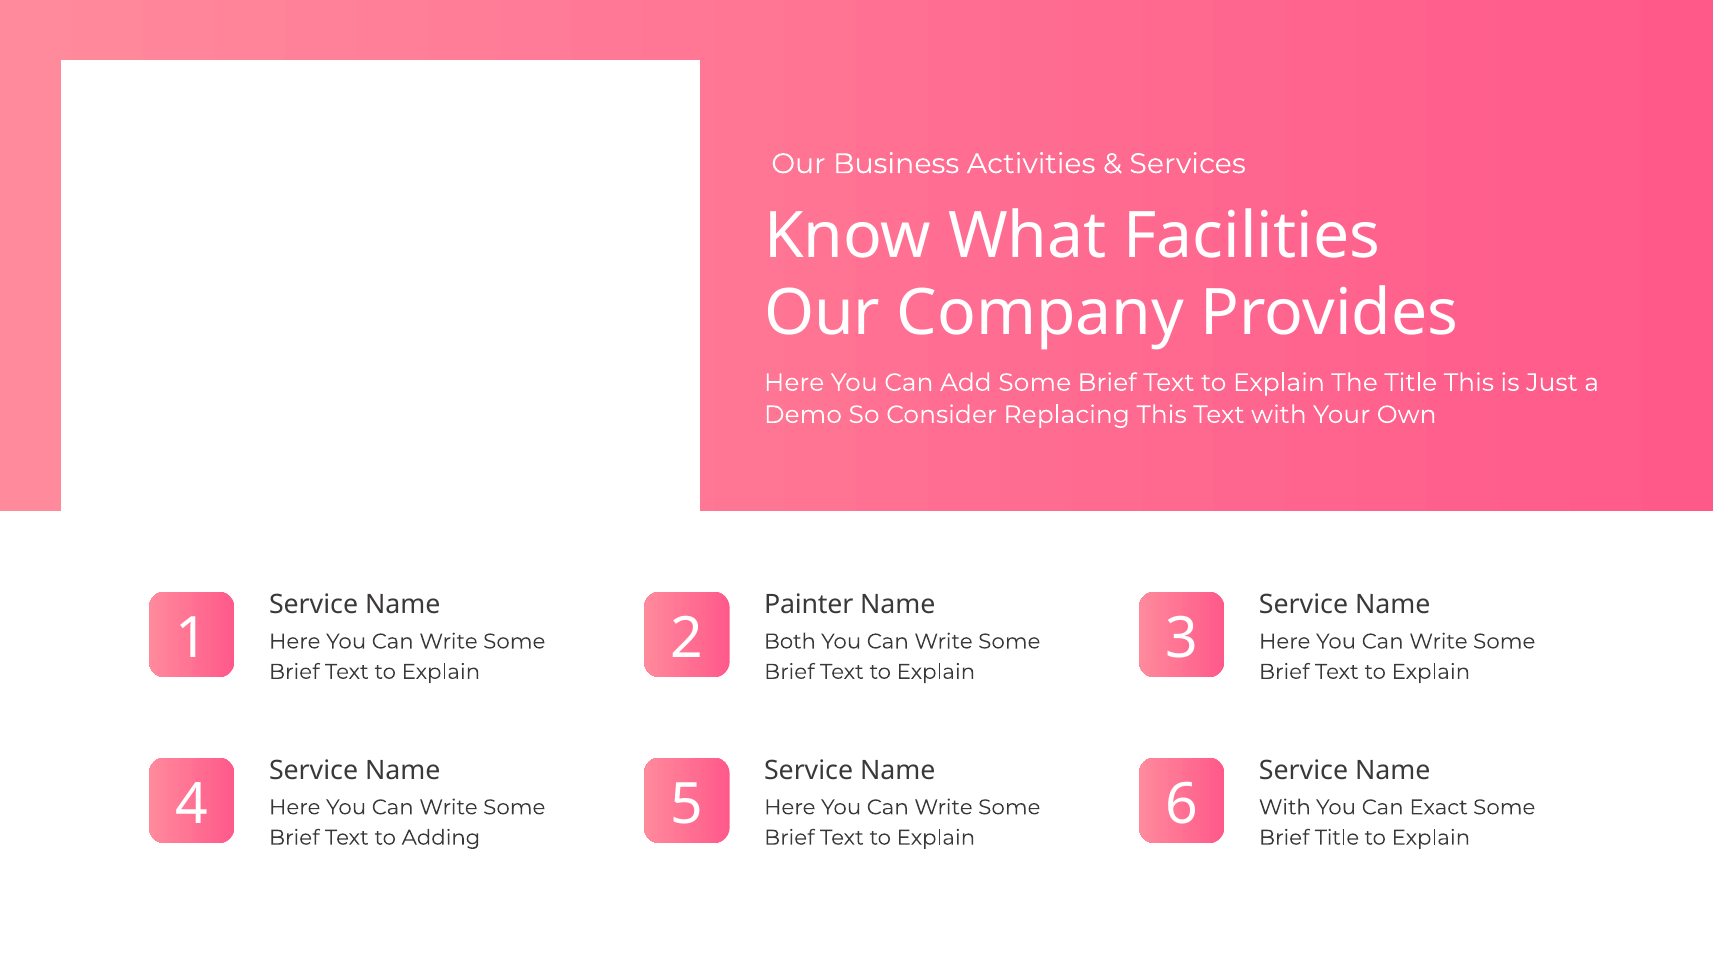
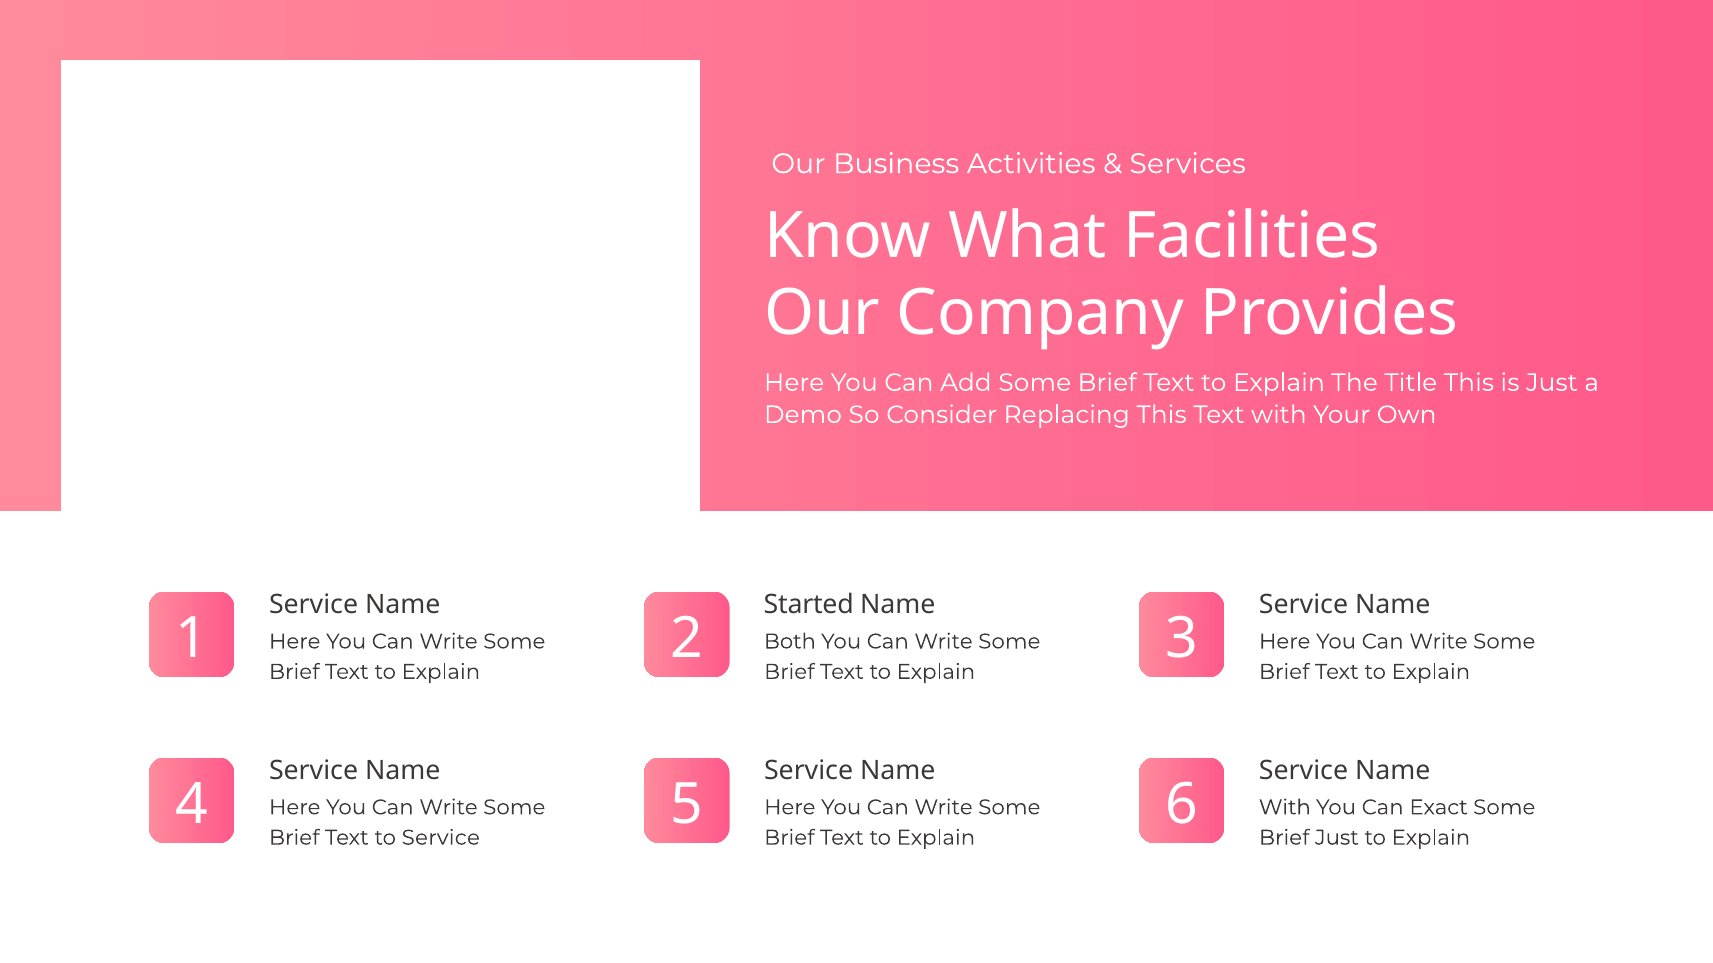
Painter: Painter -> Started
to Adding: Adding -> Service
Brief Title: Title -> Just
